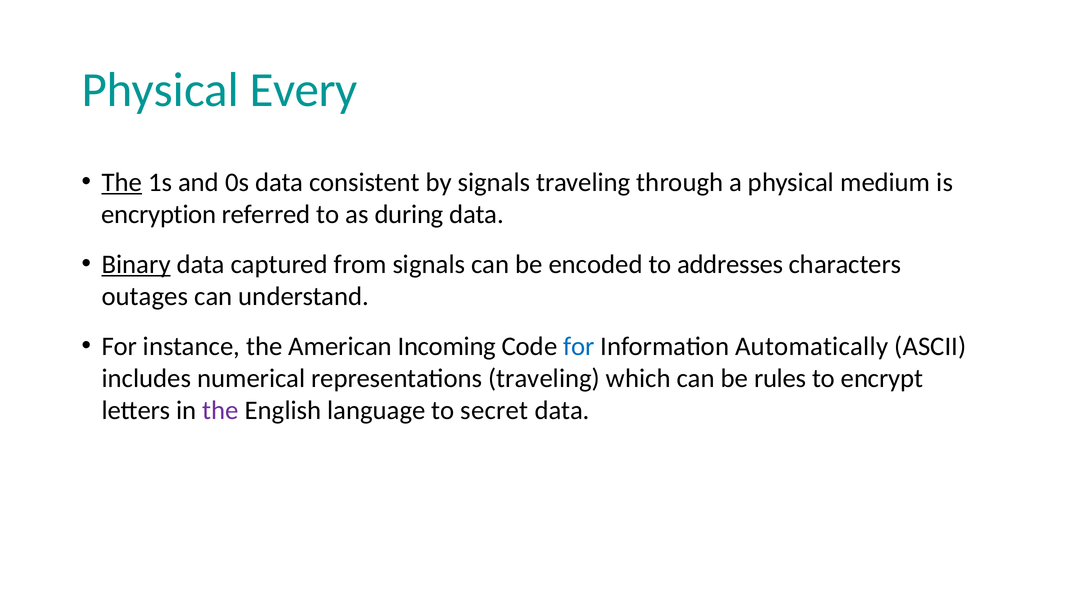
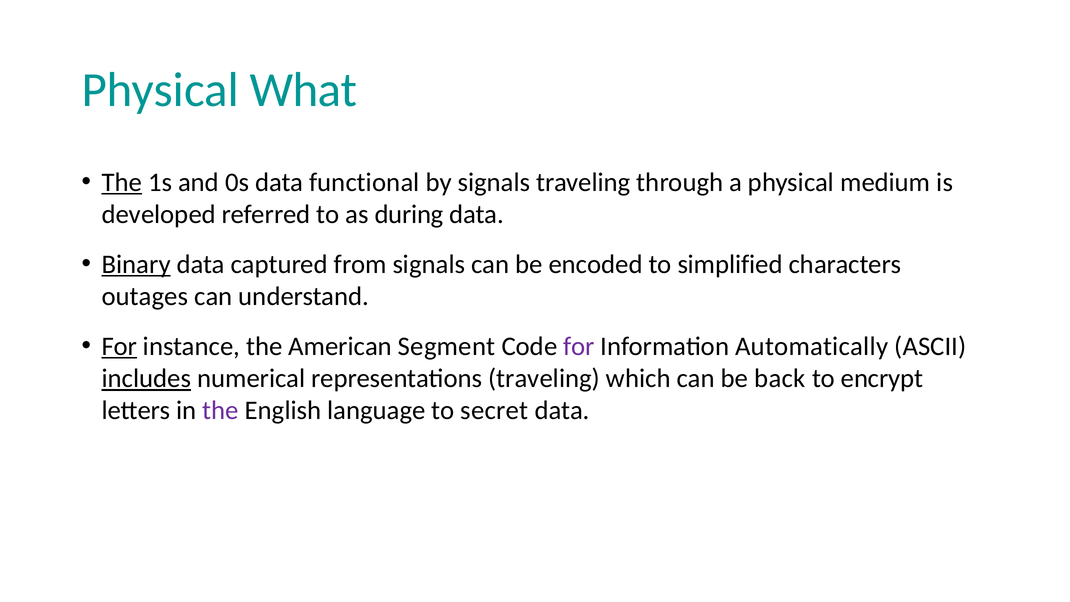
Every: Every -> What
consistent: consistent -> functional
encryption: encryption -> developed
addresses: addresses -> simplified
For at (119, 346) underline: none -> present
Incoming: Incoming -> Segment
for at (579, 346) colour: blue -> purple
includes underline: none -> present
rules: rules -> back
